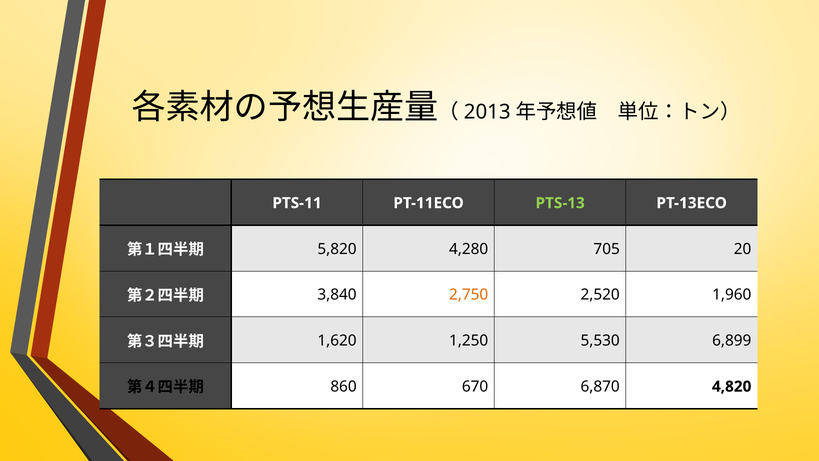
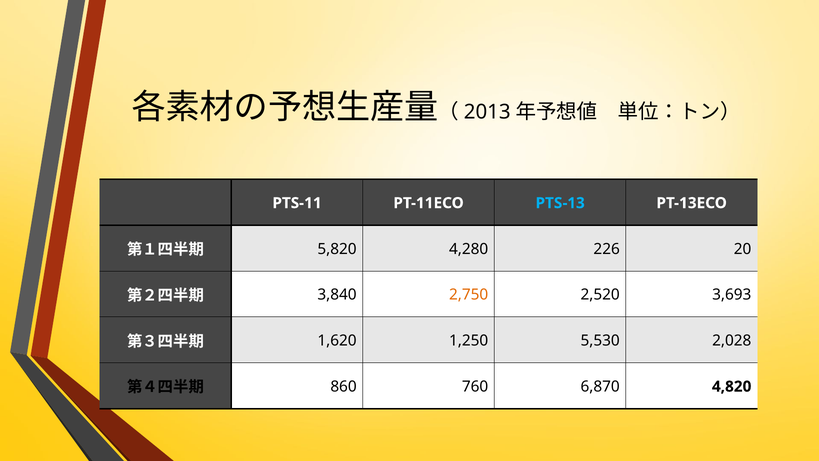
PTS-13 colour: light green -> light blue
705: 705 -> 226
1,960: 1,960 -> 3,693
6,899: 6,899 -> 2,028
670: 670 -> 760
